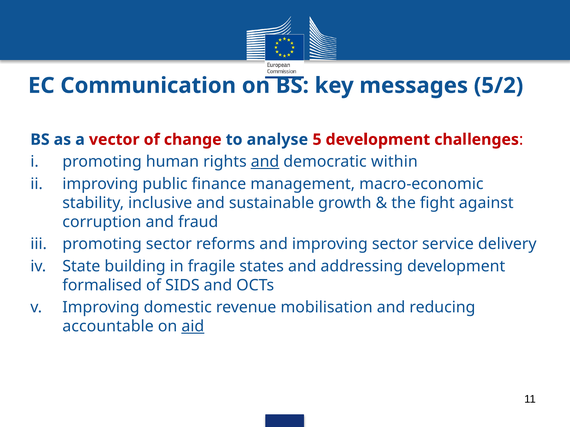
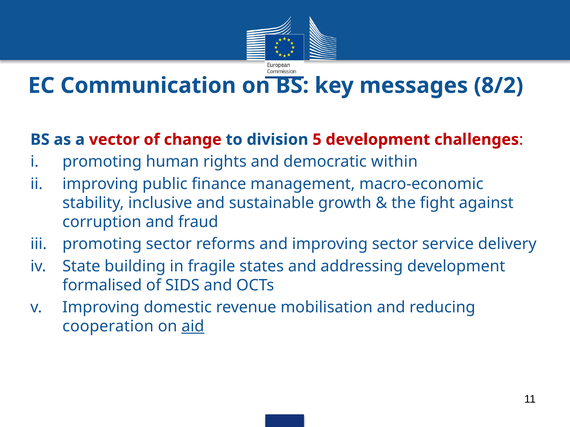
5/2: 5/2 -> 8/2
analyse: analyse -> division
and at (265, 162) underline: present -> none
accountable: accountable -> cooperation
